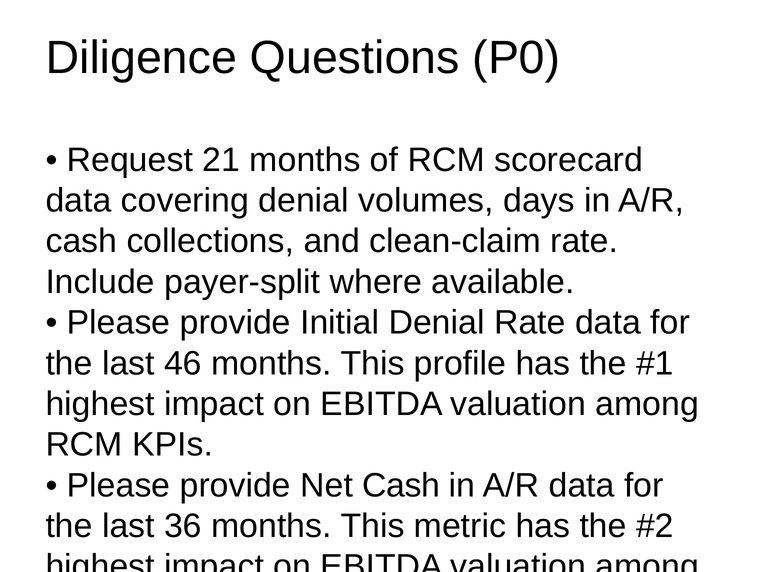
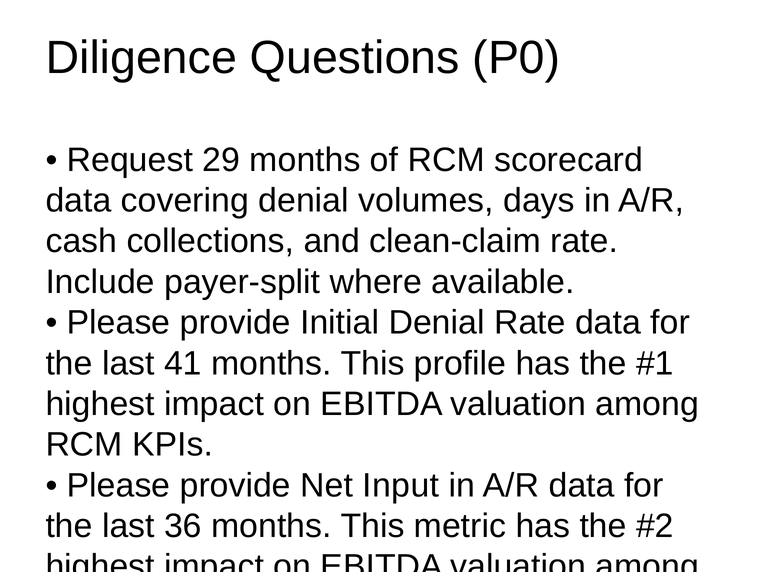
21: 21 -> 29
46: 46 -> 41
Net Cash: Cash -> Input
